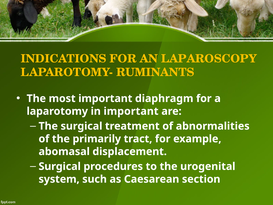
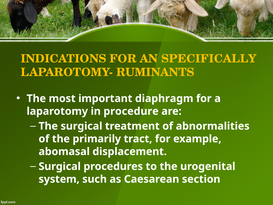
LAPAROSCOPY: LAPAROSCOPY -> SPECIFICALLY
in important: important -> procedure
